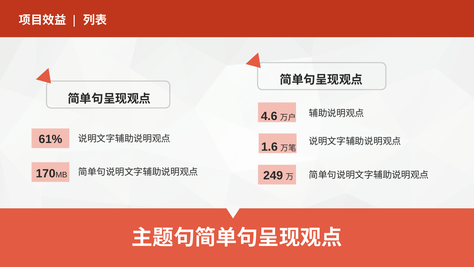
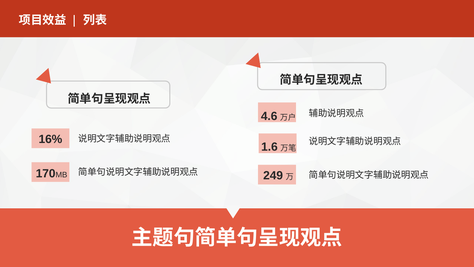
61%: 61% -> 16%
